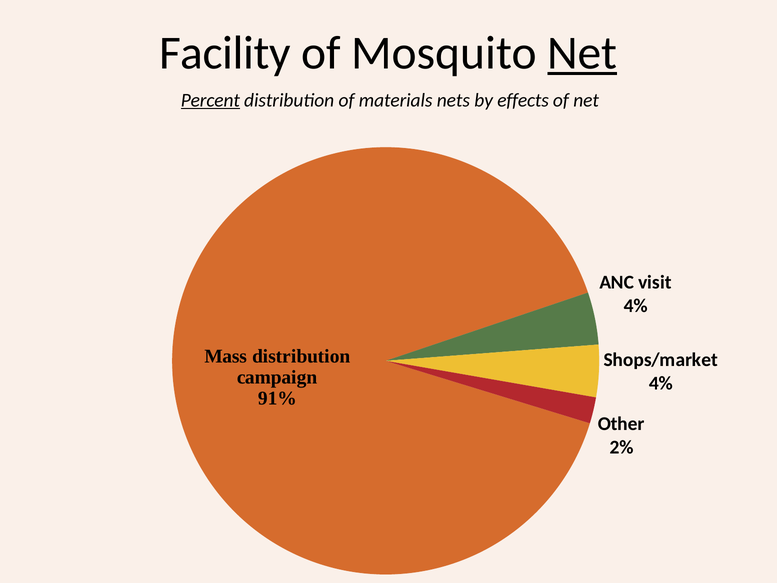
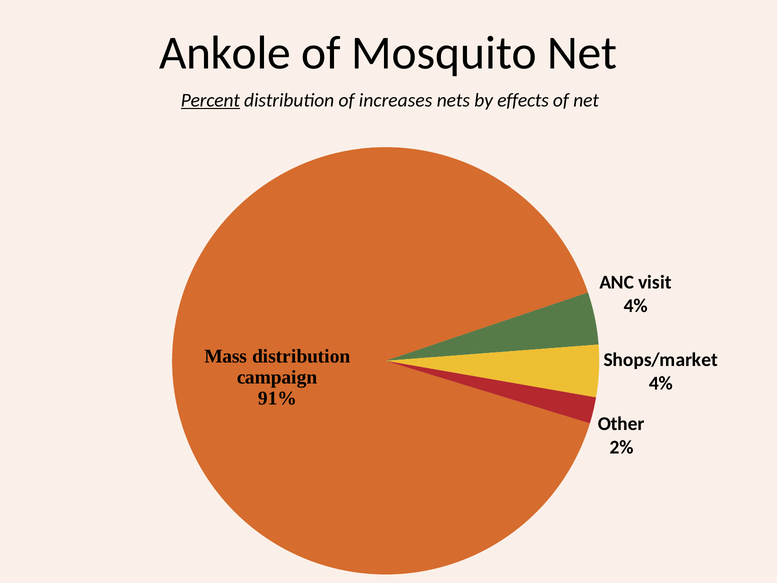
Facility: Facility -> Ankole
Net at (582, 53) underline: present -> none
materials: materials -> increases
